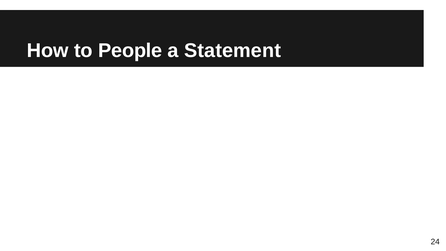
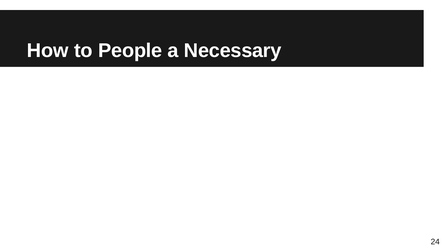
Statement: Statement -> Necessary
